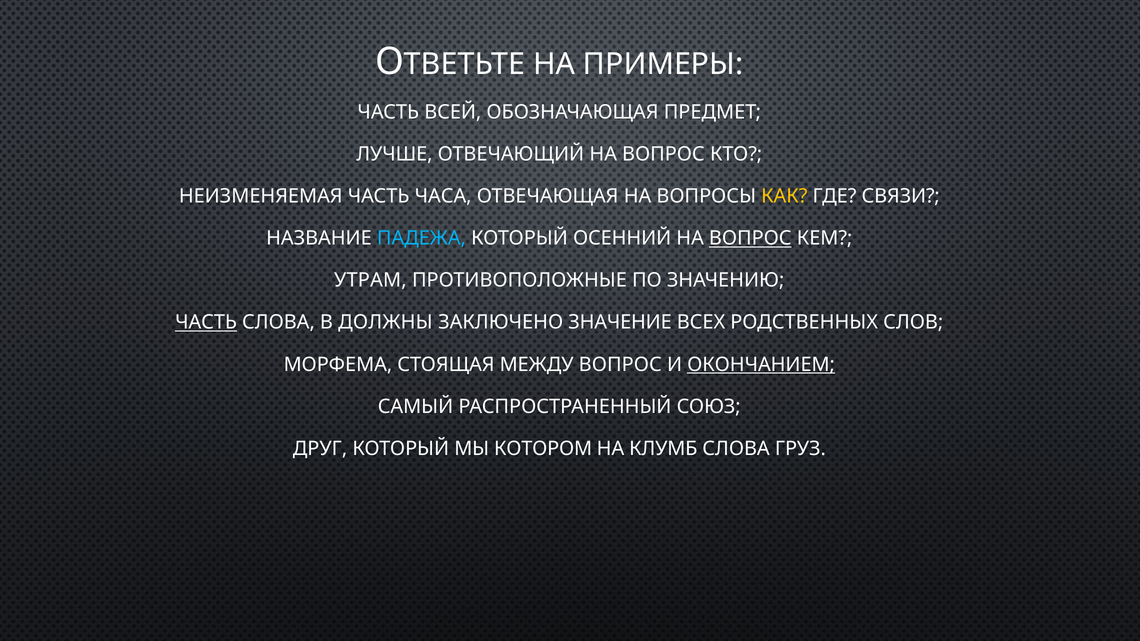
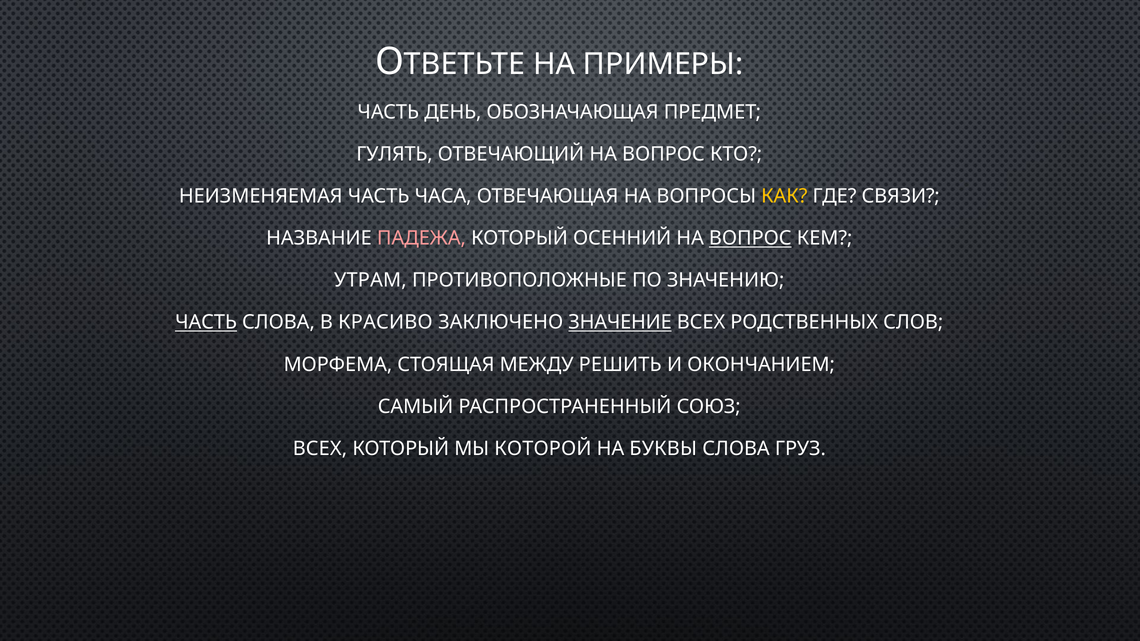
ВСЕЙ: ВСЕЙ -> ДЕНЬ
ЛУЧШЕ: ЛУЧШЕ -> ГУЛЯТЬ
ПАДЕЖА colour: light blue -> pink
ДОЛЖНЫ: ДОЛЖНЫ -> КРАСИВО
ЗНАЧЕНИЕ underline: none -> present
МЕЖДУ ВОПРОС: ВОПРОС -> РЕШИТЬ
ОКОНЧАНИЕМ underline: present -> none
ДРУГ at (320, 449): ДРУГ -> ВСЕХ
КОТОРОМ: КОТОРОМ -> КОТОРОЙ
КЛУМБ: КЛУМБ -> БУКВЫ
